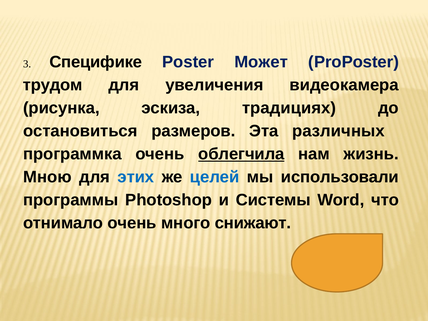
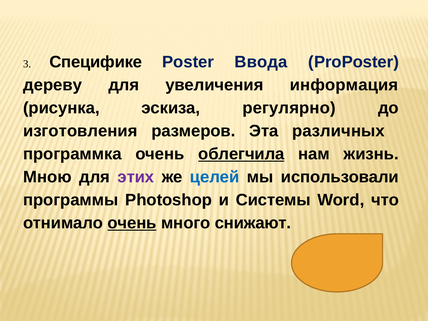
Может: Может -> Ввода
трудом: трудом -> дереву
видеокамера: видеокамера -> информация
традициях: традициях -> регулярно
остановиться: остановиться -> изготовления
этих colour: blue -> purple
очень at (132, 223) underline: none -> present
